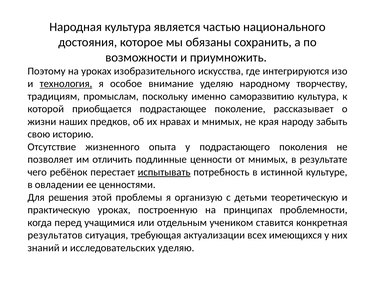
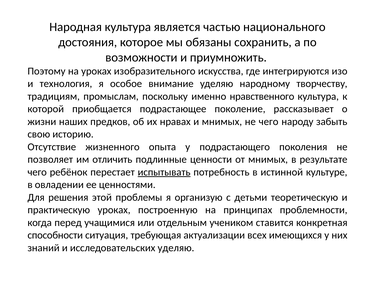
технология underline: present -> none
саморазвитию: саморазвитию -> нравственного
не края: края -> чего
результатов: результатов -> способности
